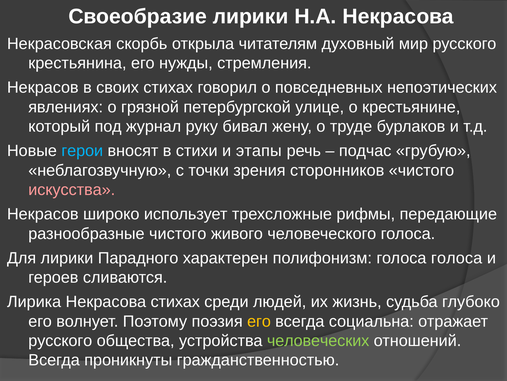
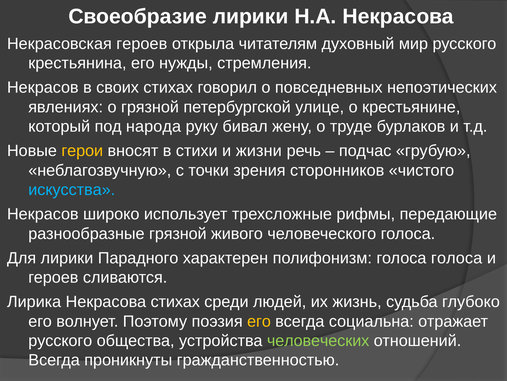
Некрасовская скорбь: скорбь -> героев
журнал: журнал -> народа
герои colour: light blue -> yellow
этапы: этапы -> жизни
искусства colour: pink -> light blue
разнообразные чистого: чистого -> грязной
